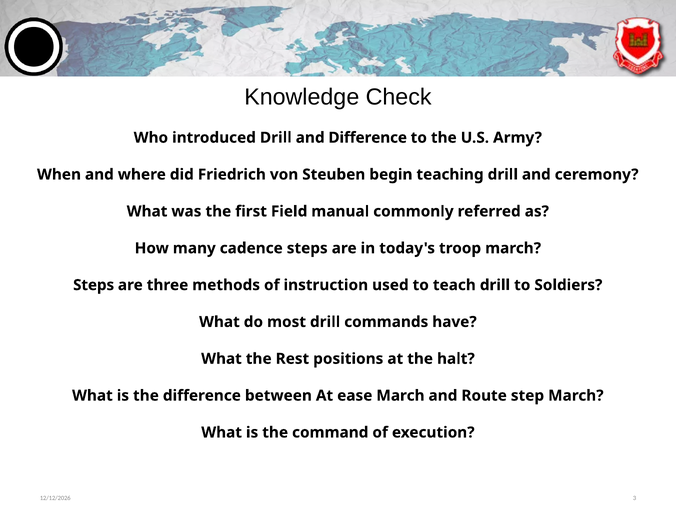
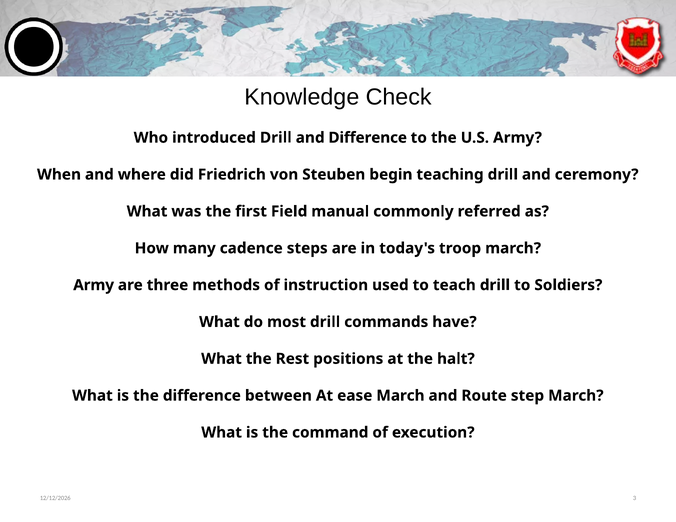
Steps at (94, 285): Steps -> Army
